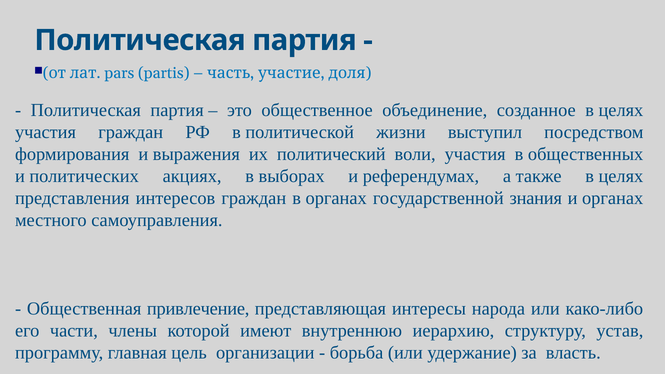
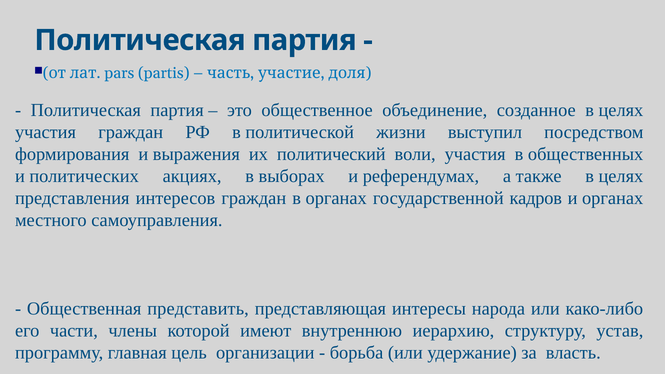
знания: знания -> кадров
привлечение: привлечение -> представить
